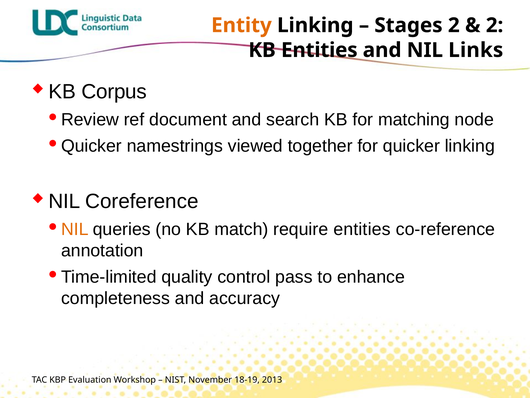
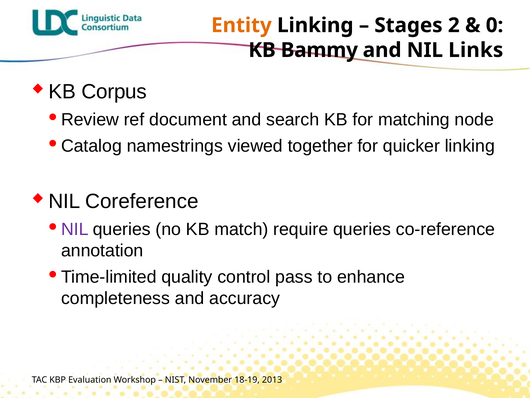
2 at (495, 25): 2 -> 0
KB Entities: Entities -> Bammy
Quicker at (91, 146): Quicker -> Catalog
NIL at (75, 229) colour: orange -> purple
require entities: entities -> queries
